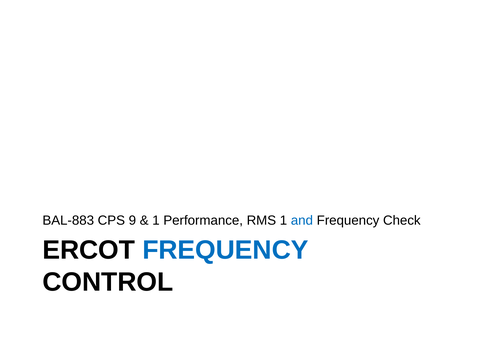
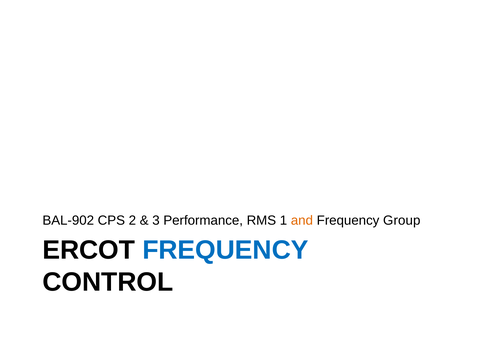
BAL-883: BAL-883 -> BAL-902
9: 9 -> 2
1 at (156, 220): 1 -> 3
and colour: blue -> orange
Check: Check -> Group
